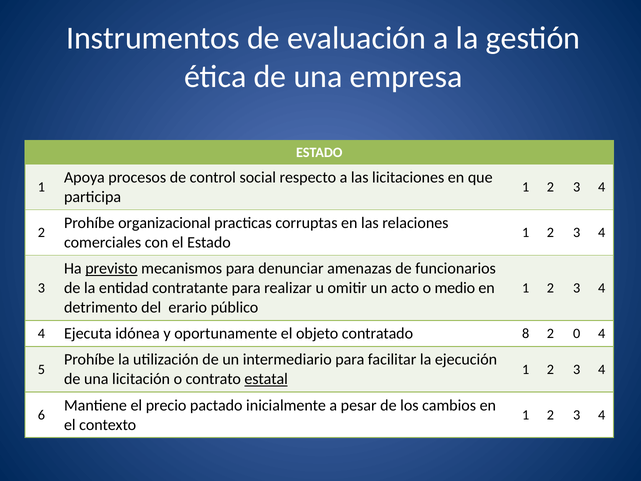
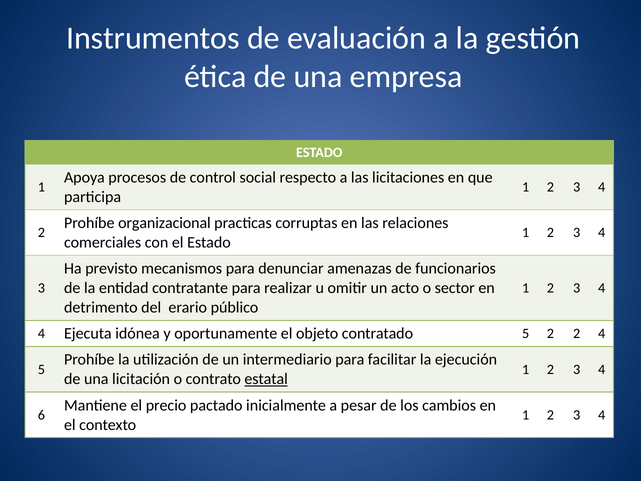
previsto underline: present -> none
medio: medio -> sector
contratado 8: 8 -> 5
2 0: 0 -> 2
